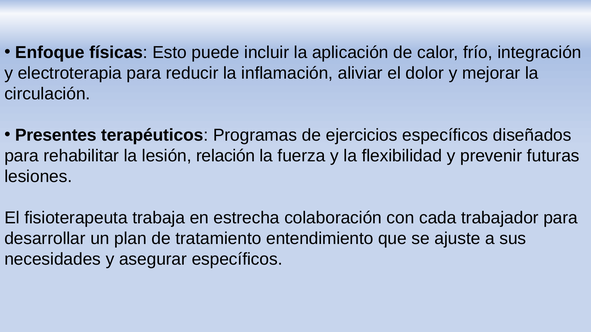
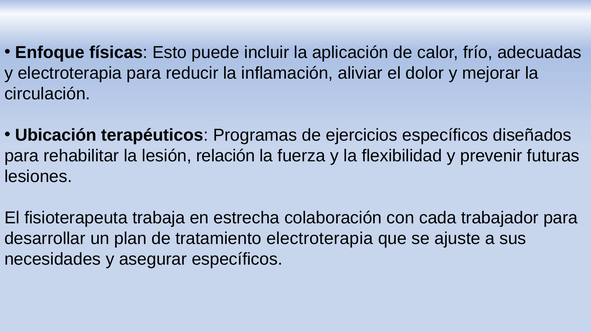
integración: integración -> adecuadas
Presentes: Presentes -> Ubicación
tratamiento entendimiento: entendimiento -> electroterapia
